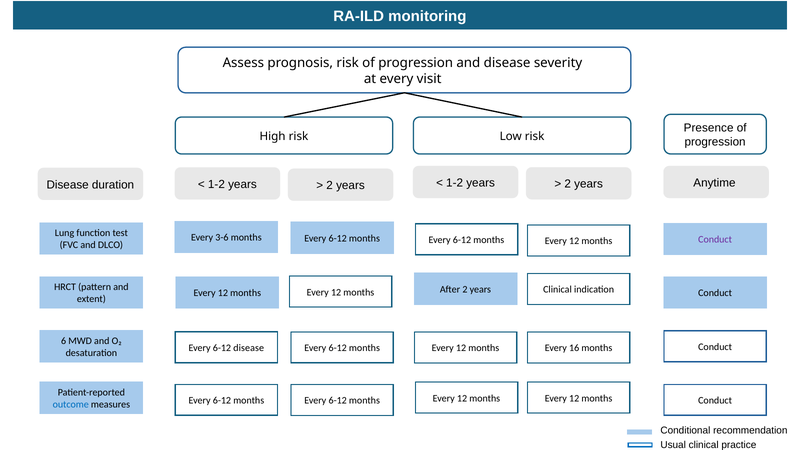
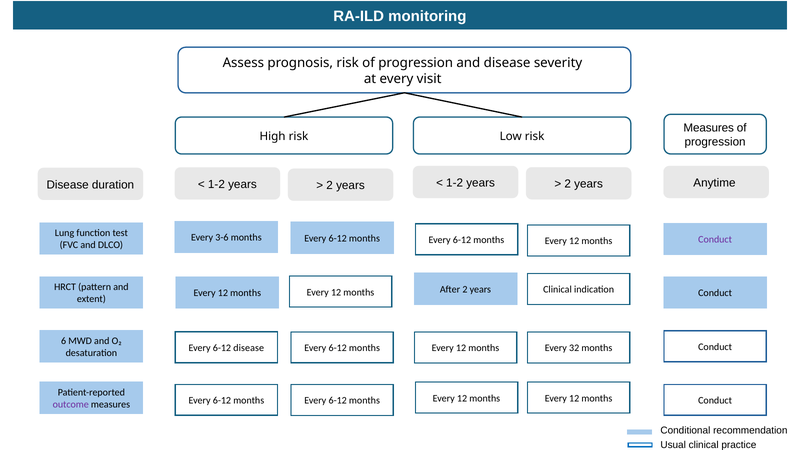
Presence at (709, 128): Presence -> Measures
16: 16 -> 32
outcome colour: blue -> purple
